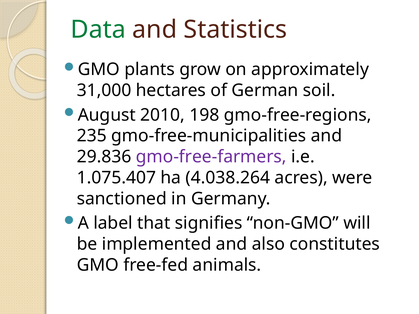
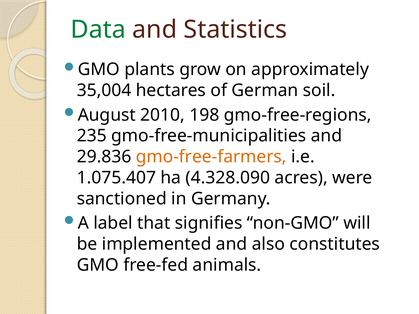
31,000: 31,000 -> 35,004
gmo-free-farmers colour: purple -> orange
4.038.264: 4.038.264 -> 4.328.090
